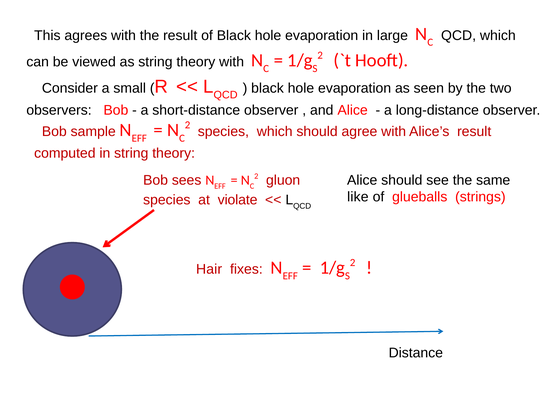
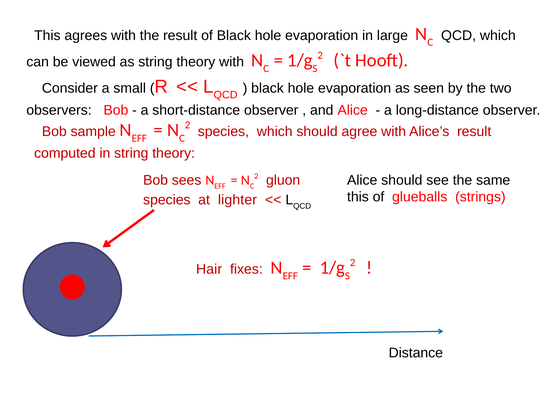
like at (358, 197): like -> this
violate: violate -> lighter
